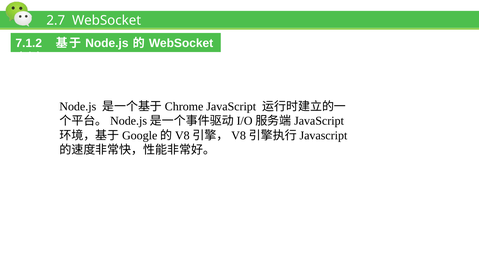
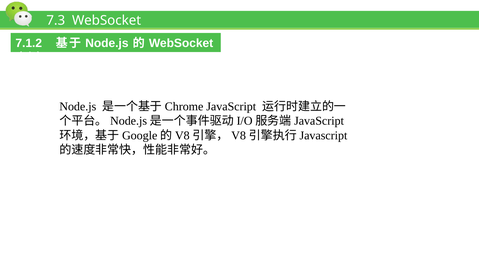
2.7: 2.7 -> 7.3
